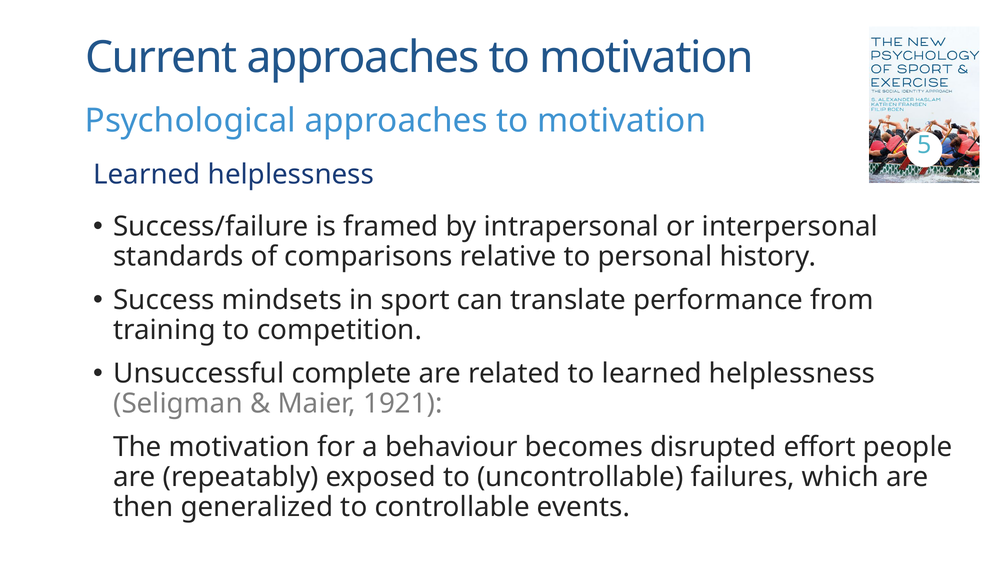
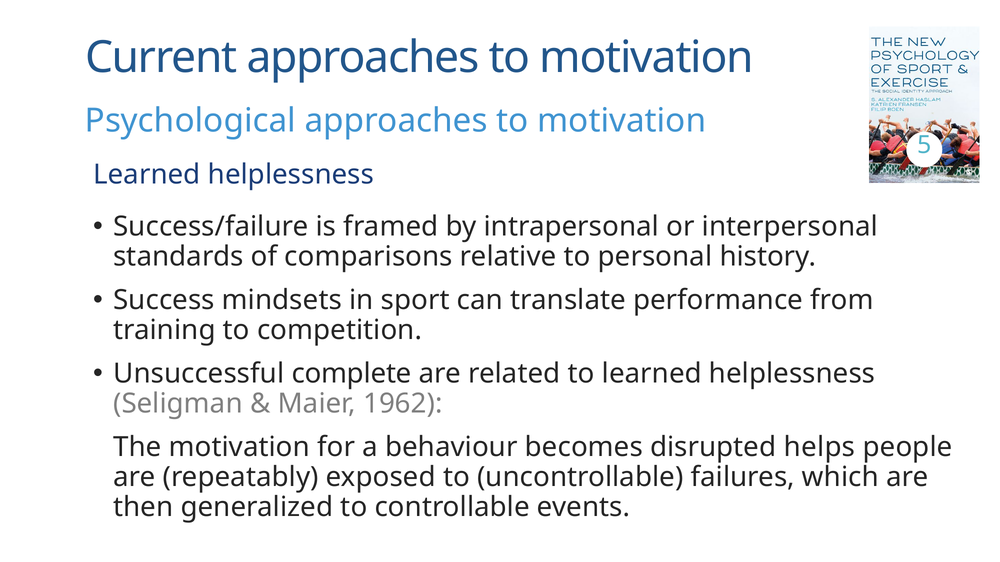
1921: 1921 -> 1962
effort: effort -> helps
